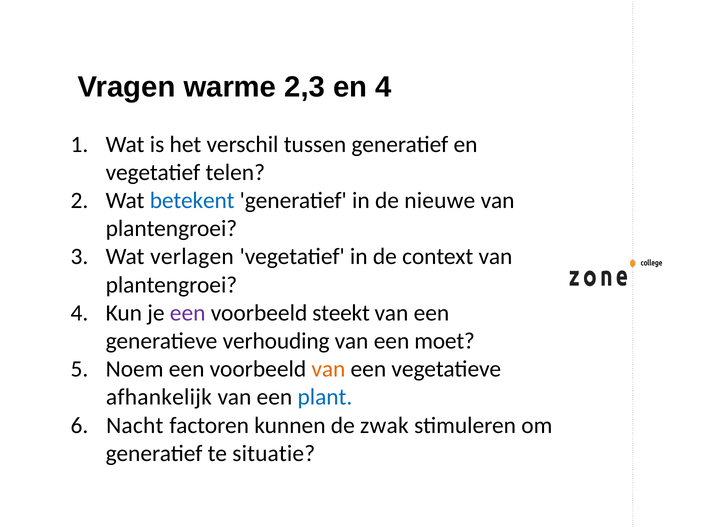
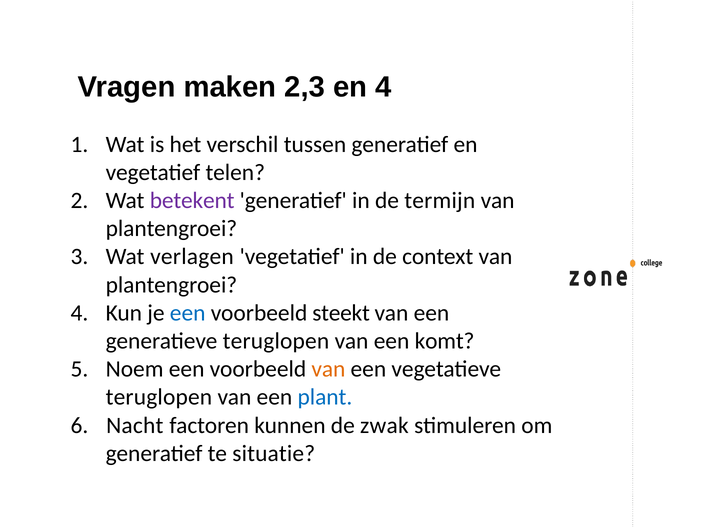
warme: warme -> maken
betekent colour: blue -> purple
nieuwe: nieuwe -> termijn
een at (188, 313) colour: purple -> blue
generatieve verhouding: verhouding -> teruglopen
moet: moet -> komt
afhankelijk at (159, 397): afhankelijk -> teruglopen
